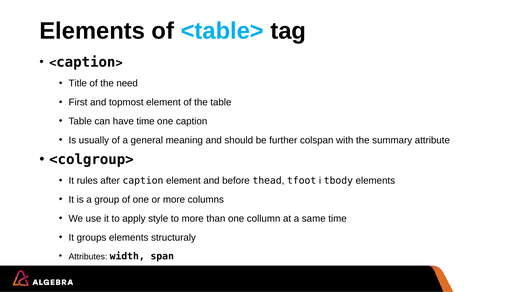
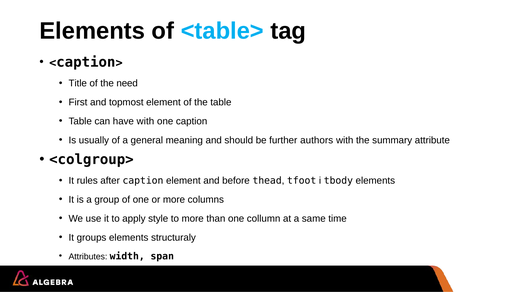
have time: time -> with
colspan: colspan -> authors
